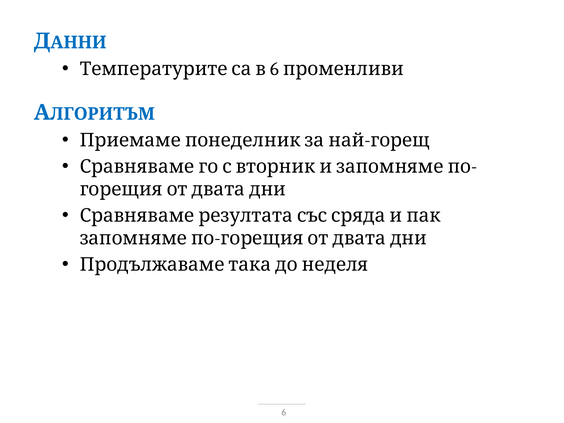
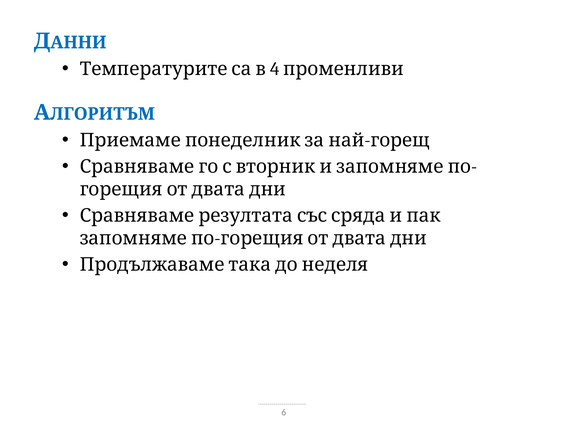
6 at (275, 69): 6 -> 4
